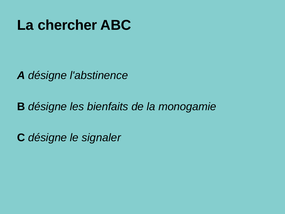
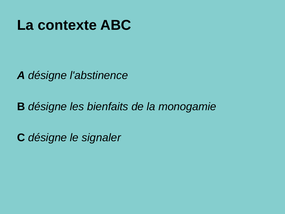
chercher: chercher -> contexte
